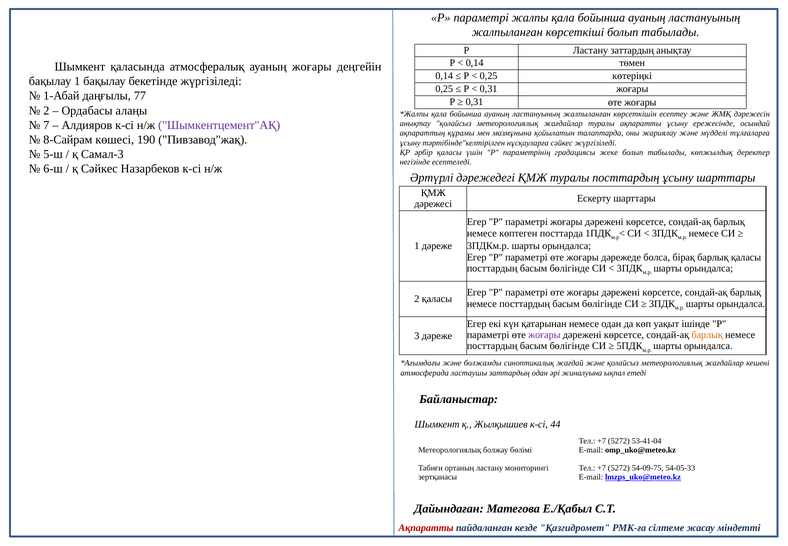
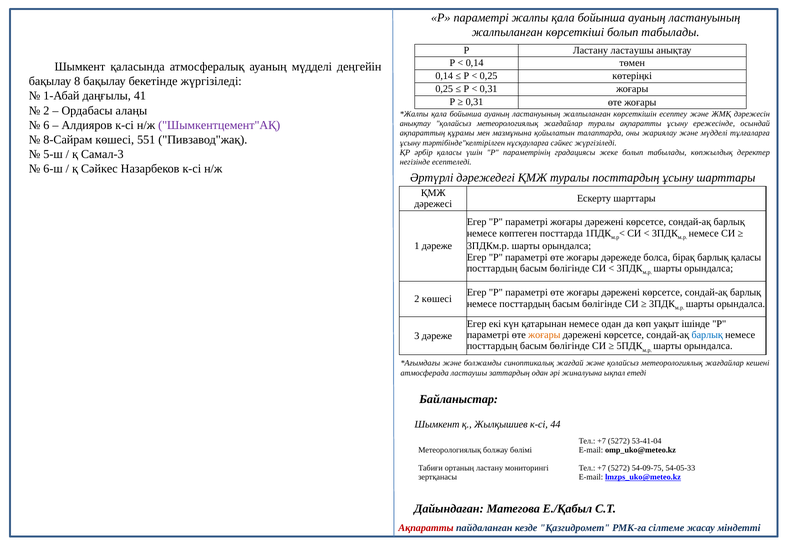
Ластану заттардың: заттардың -> ластаушы
ауаның жоғары: жоғары -> мүдделі
бақылау 1: 1 -> 8
77: 77 -> 41
7: 7 -> 6
190: 190 -> 551
2 қаласы: қаласы -> көшесі
жоғары at (544, 335) colour: purple -> orange
барлық at (707, 335) colour: orange -> blue
